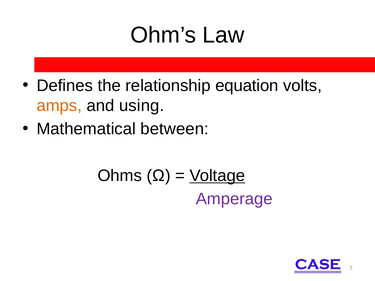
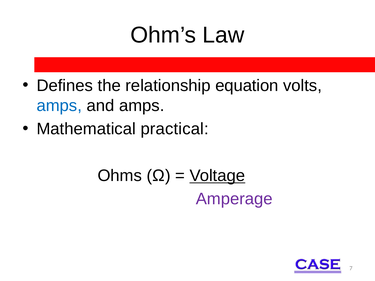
amps at (59, 106) colour: orange -> blue
and using: using -> amps
between: between -> practical
